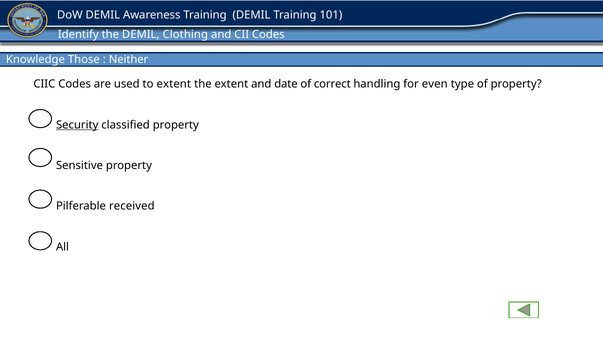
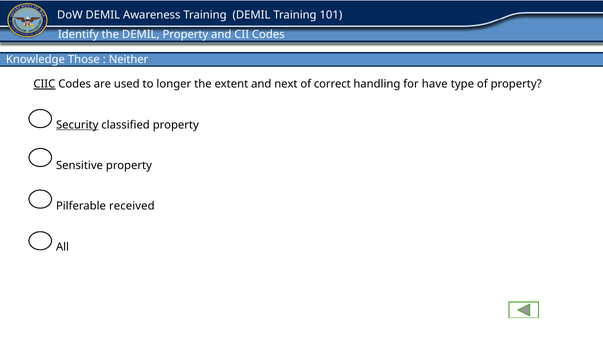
DEMIL Clothing: Clothing -> Property
CIIC underline: none -> present
to extent: extent -> longer
date: date -> next
even: even -> have
